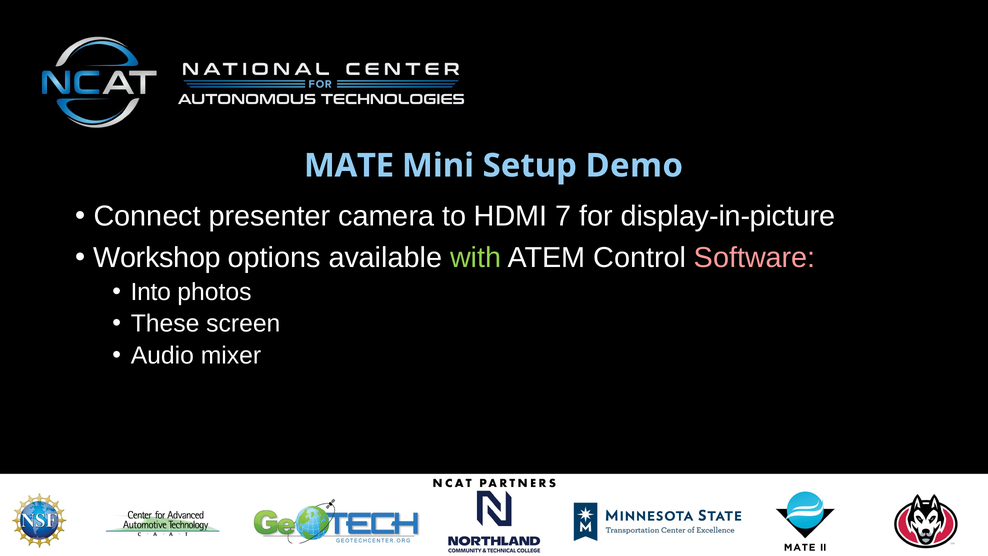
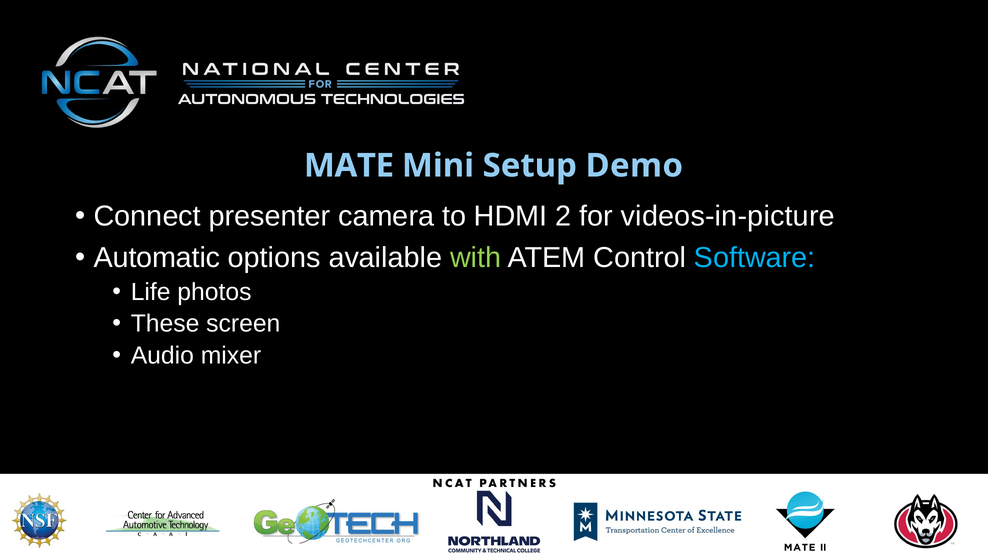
7: 7 -> 2
display-in-picture: display-in-picture -> videos-in-picture
Workshop: Workshop -> Automatic
Software colour: pink -> light blue
Into: Into -> Life
